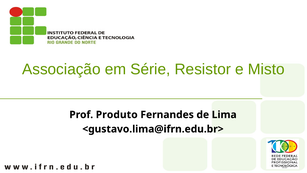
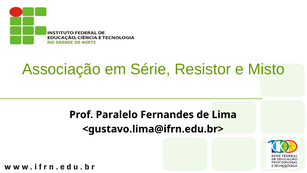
Produto: Produto -> Paralelo
